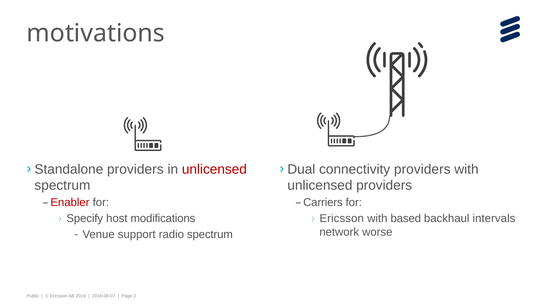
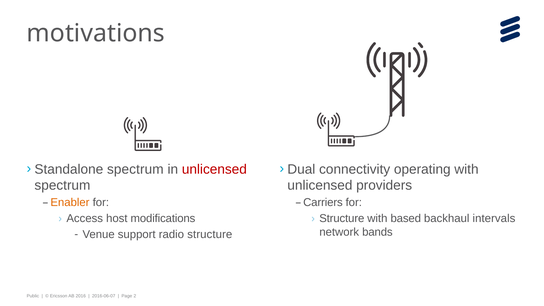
providers at (135, 169): providers -> spectrum
connectivity providers: providers -> operating
Enabler colour: red -> orange
Specify: Specify -> Access
Ericsson at (342, 218): Ericsson -> Structure
worse: worse -> bands
radio spectrum: spectrum -> structure
